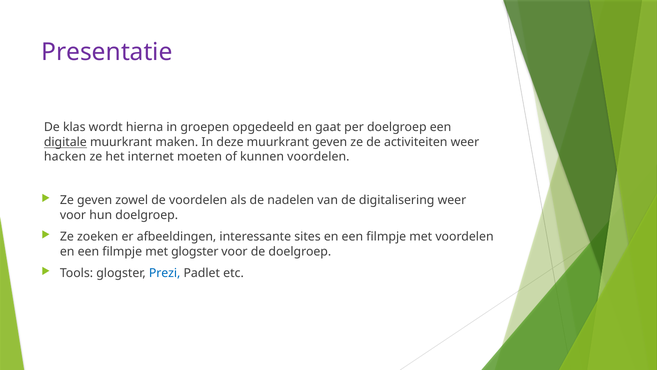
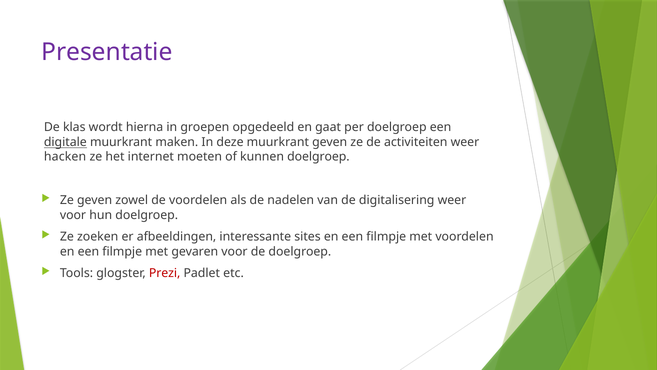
kunnen voordelen: voordelen -> doelgroep
met glogster: glogster -> gevaren
Prezi colour: blue -> red
